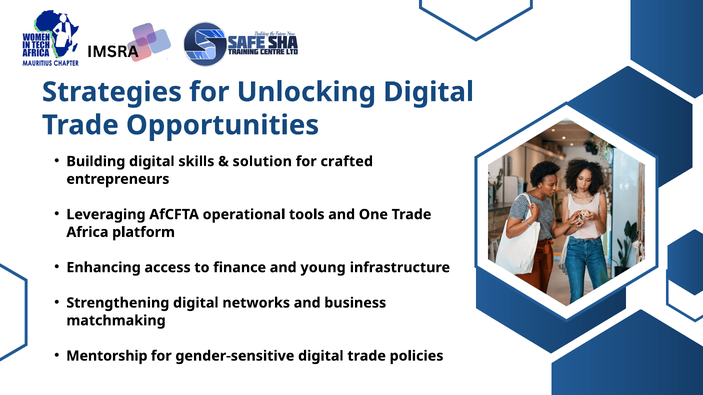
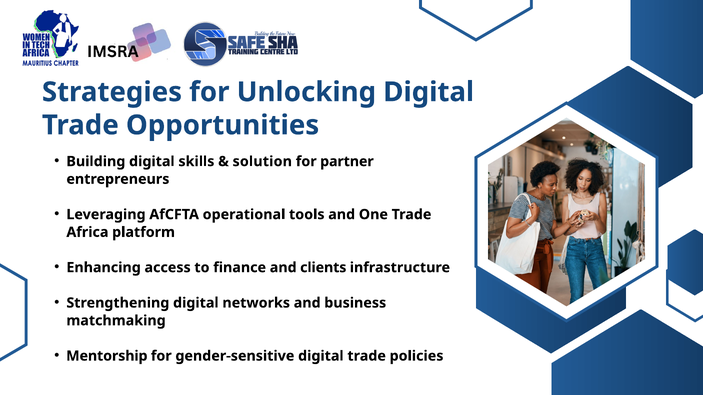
crafted: crafted -> partner
young: young -> clients
